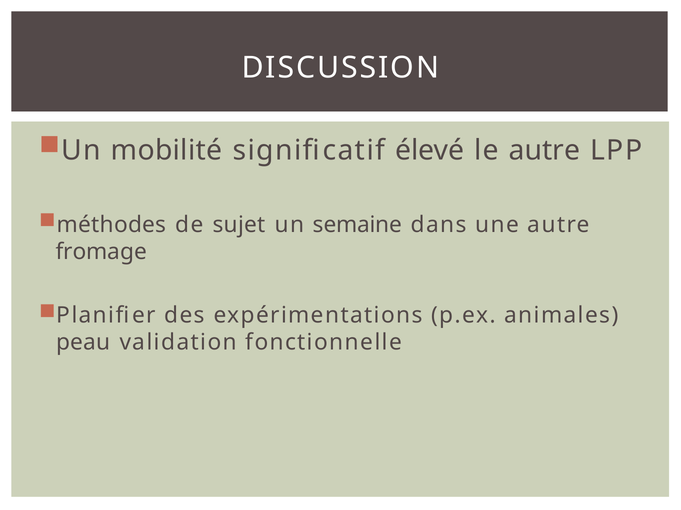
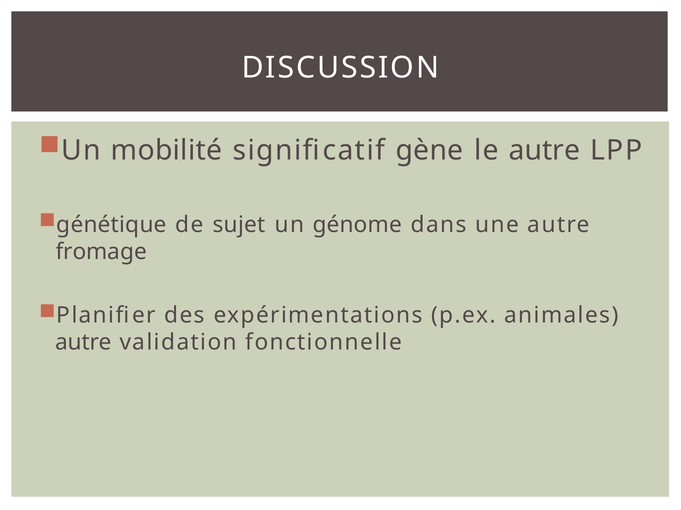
élevé: élevé -> gène
méthodes: méthodes -> génétique
semaine: semaine -> génome
peau at (83, 343): peau -> autre
